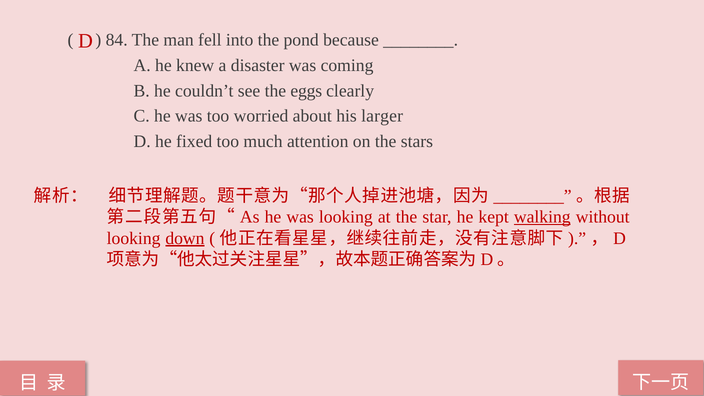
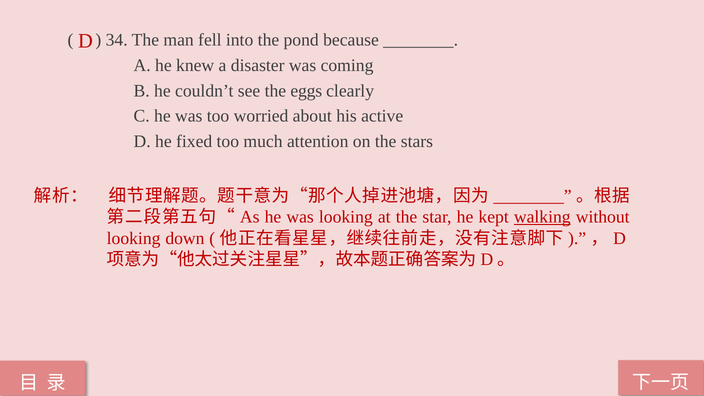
84: 84 -> 34
larger: larger -> active
down underline: present -> none
